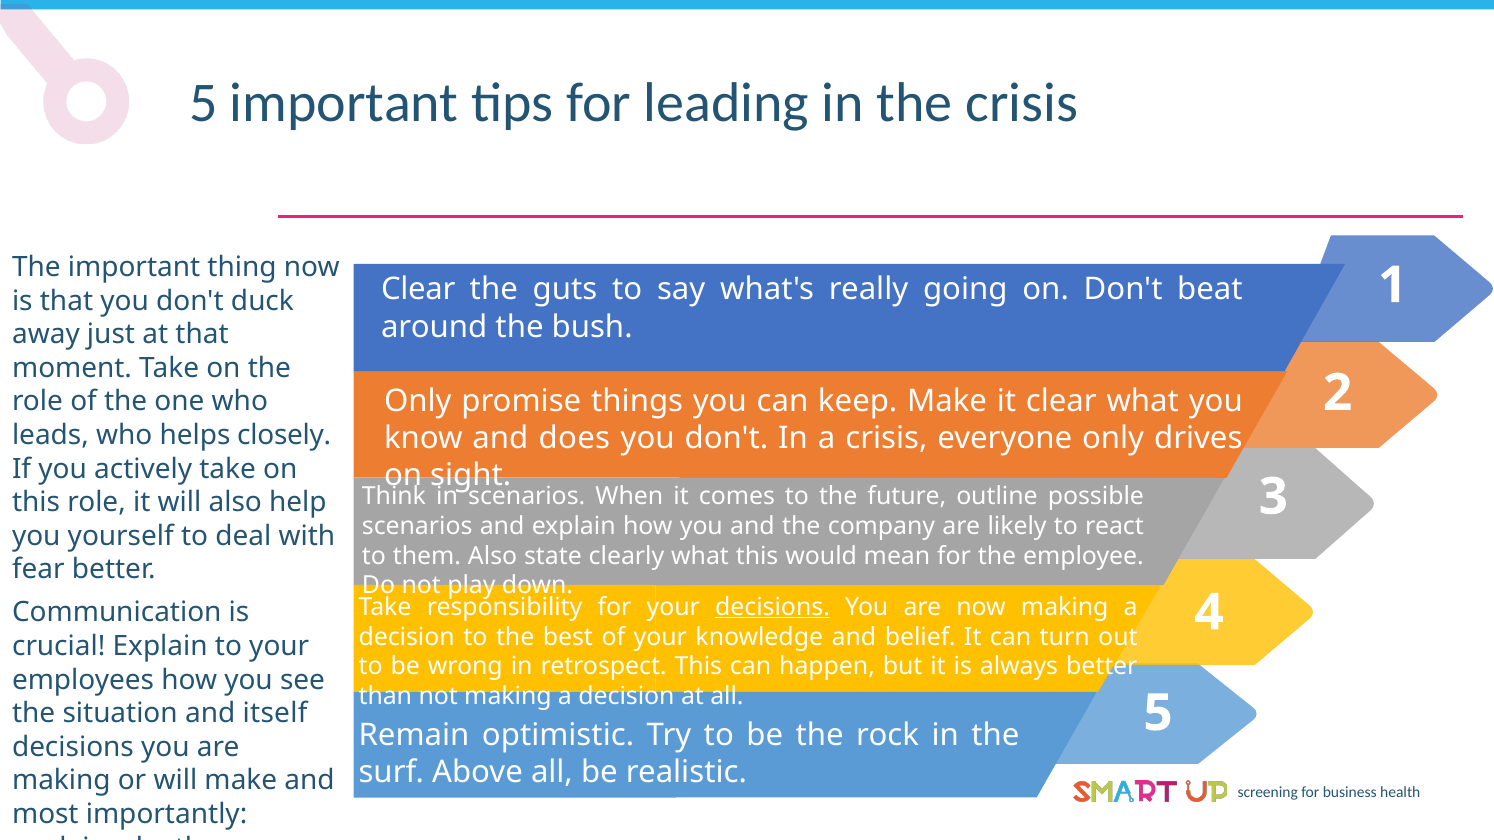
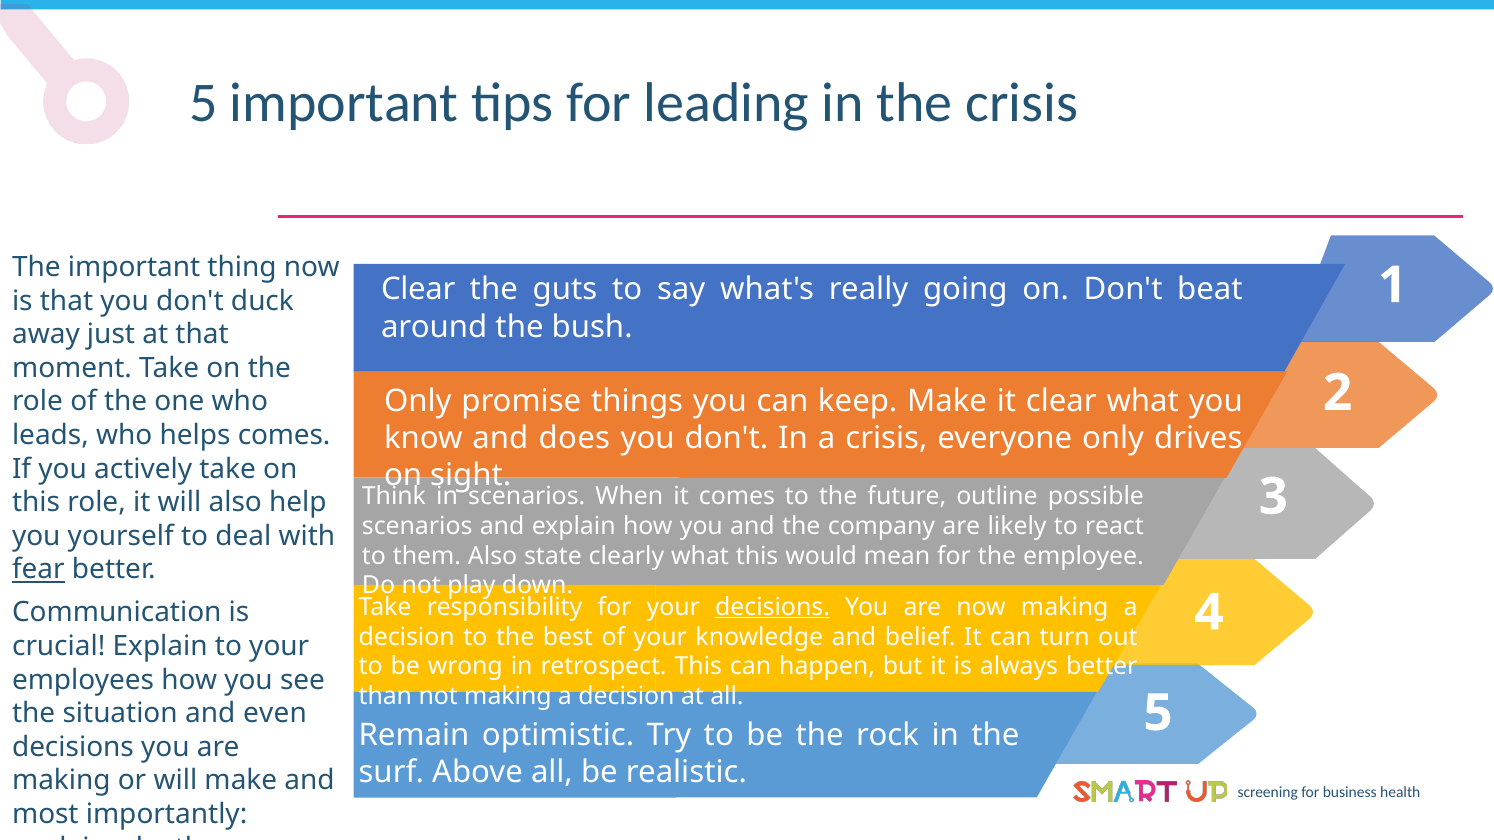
helps closely: closely -> comes
fear underline: none -> present
itself: itself -> even
